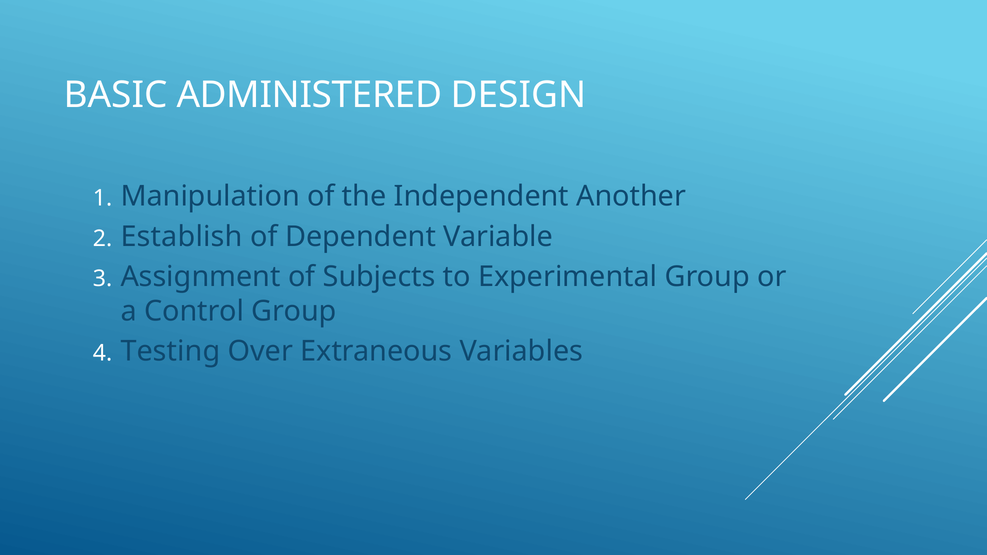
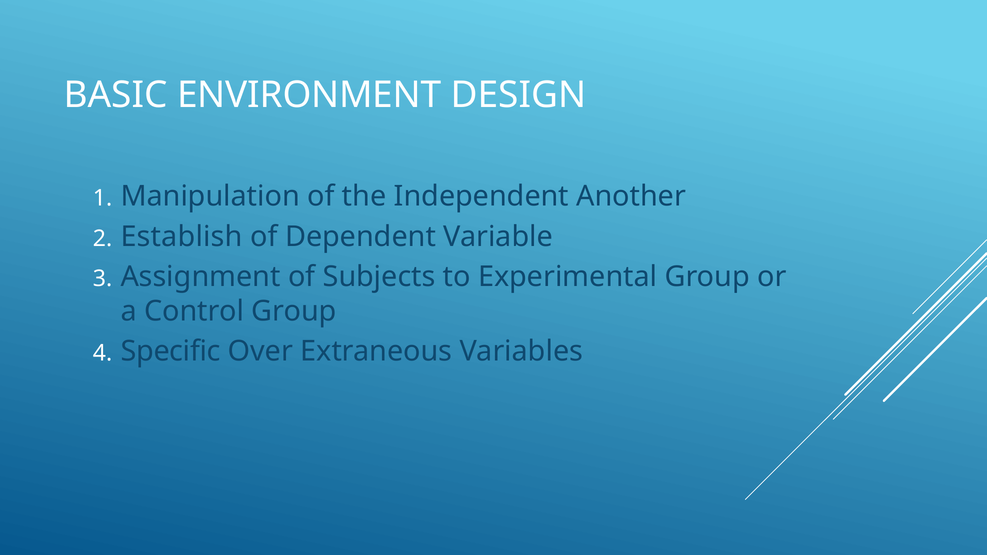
ADMINISTERED: ADMINISTERED -> ENVIRONMENT
Testing: Testing -> Specific
